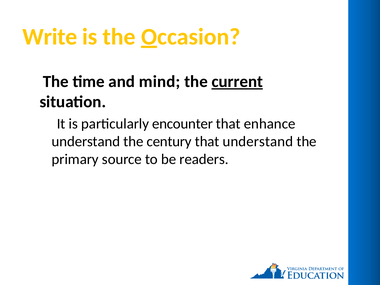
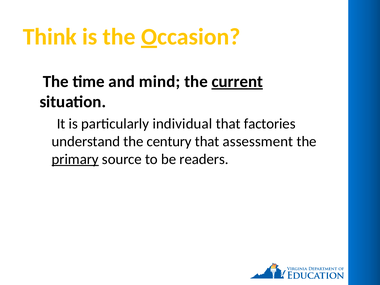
Write: Write -> Think
encounter: encounter -> individual
enhance: enhance -> factories
that understand: understand -> assessment
primary underline: none -> present
